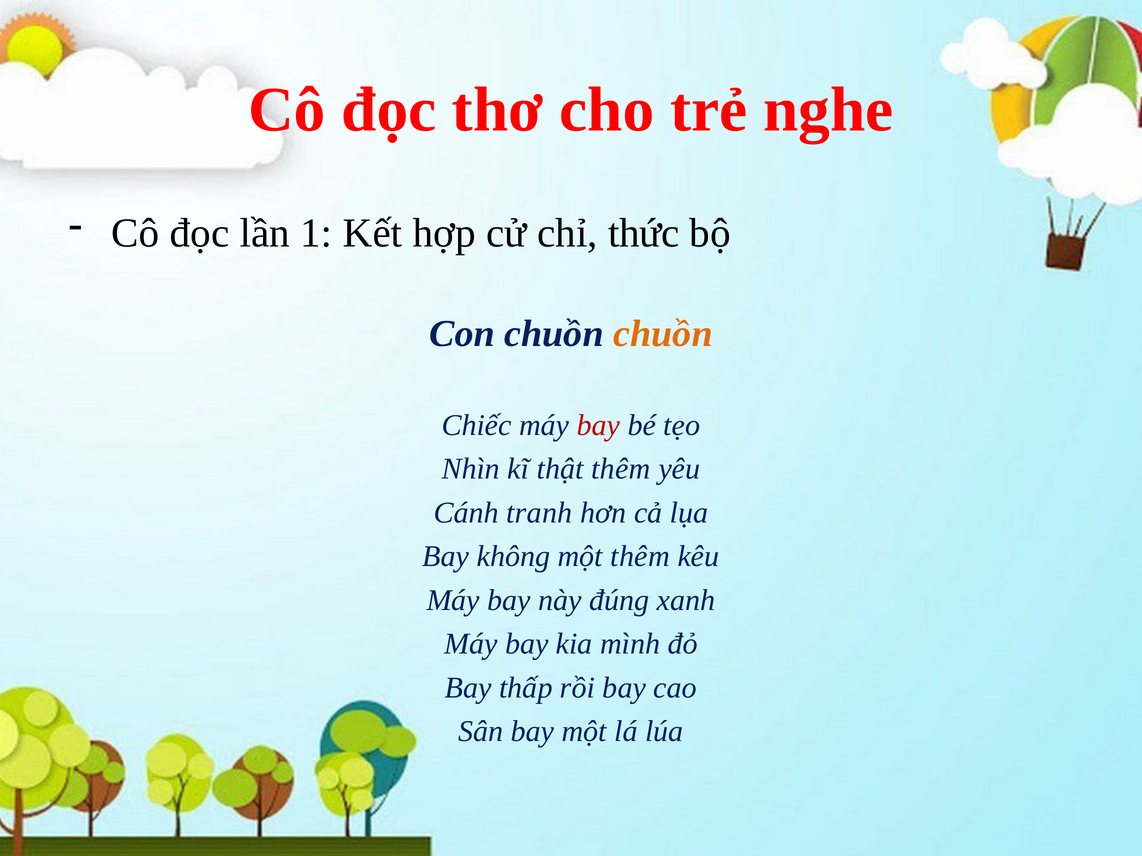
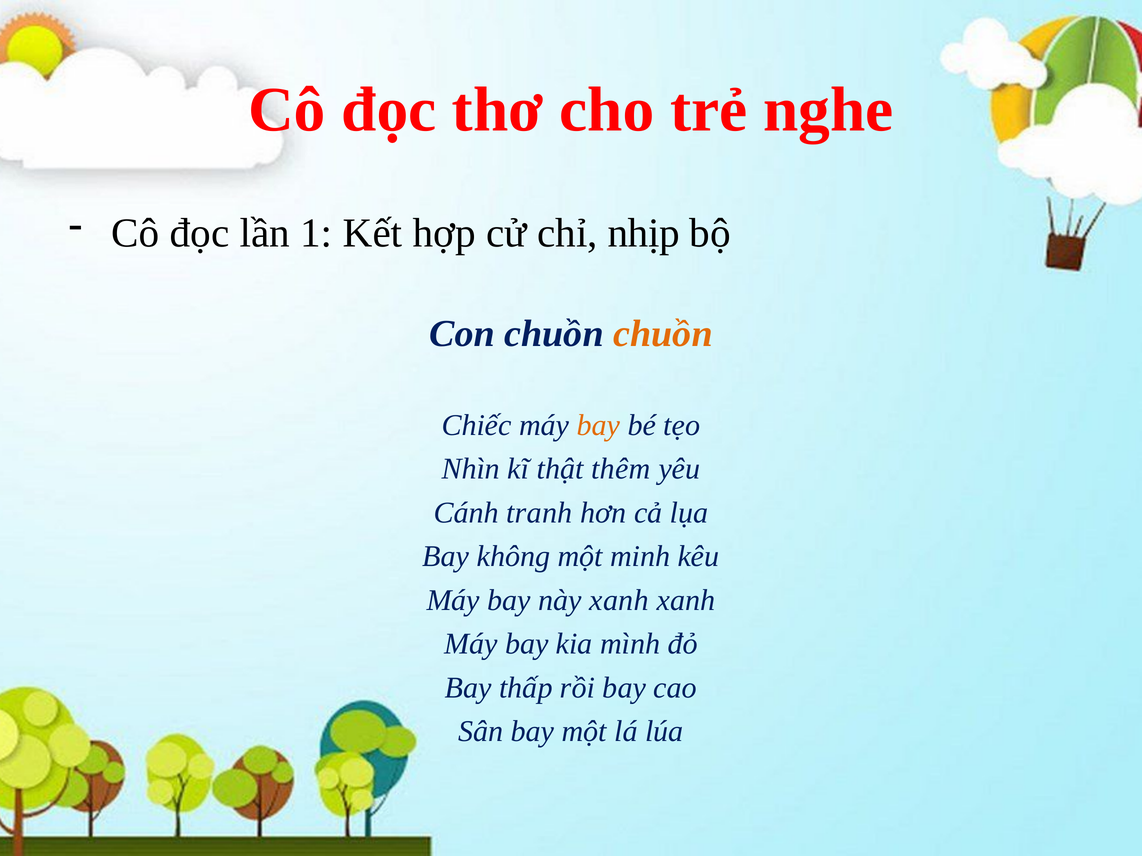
thức: thức -> nhịp
bay at (598, 426) colour: red -> orange
một thêm: thêm -> minh
này đúng: đúng -> xanh
